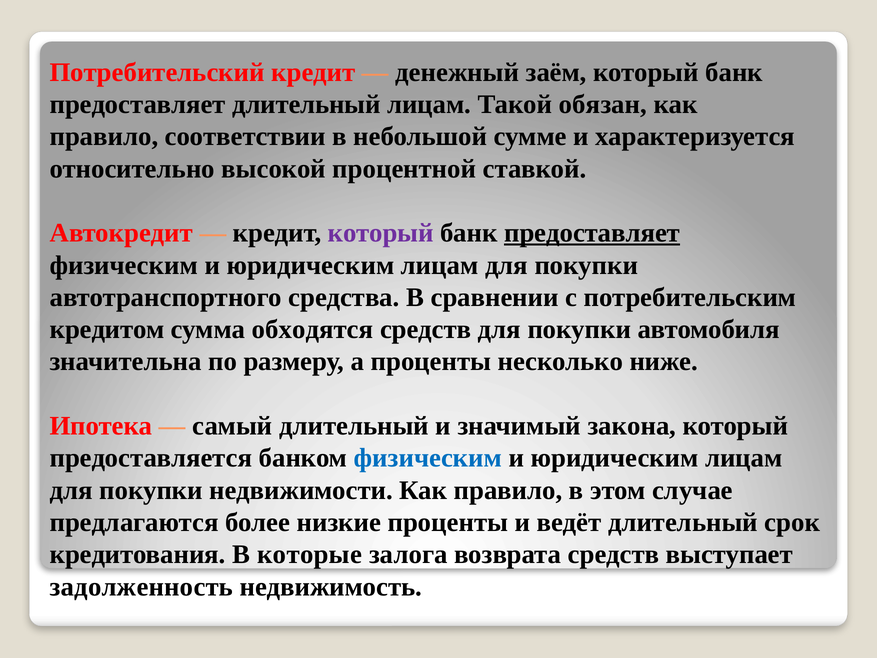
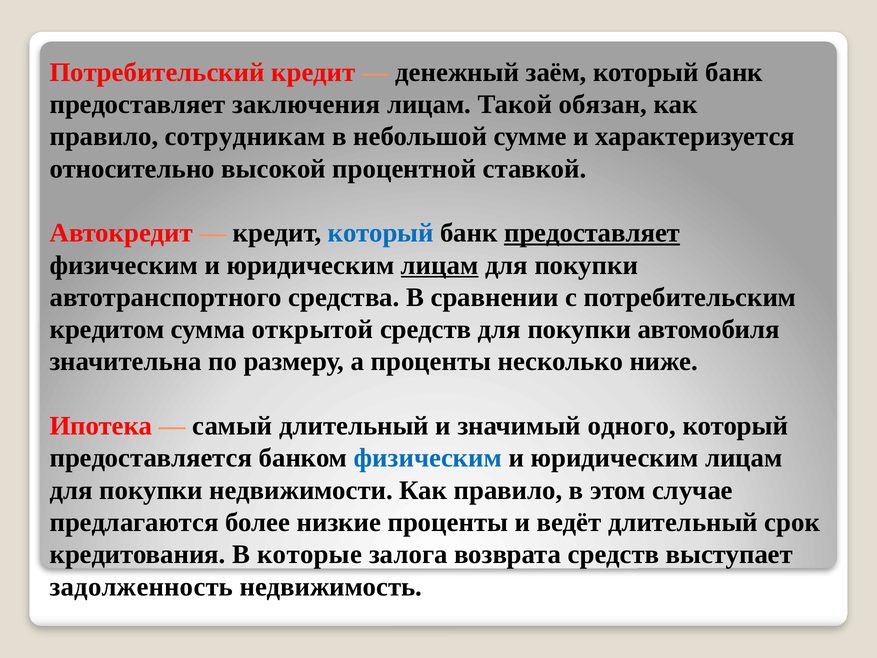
предоставляет длительный: длительный -> заключения
соответствии: соответствии -> сотрудникам
который at (381, 233) colour: purple -> blue
лицам at (440, 265) underline: none -> present
обходятся: обходятся -> открытой
закона: закона -> одного
